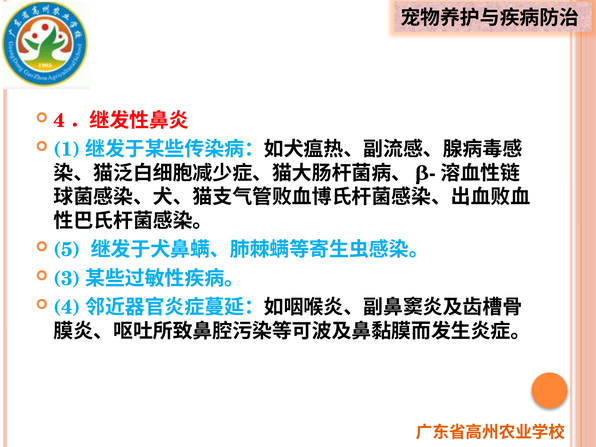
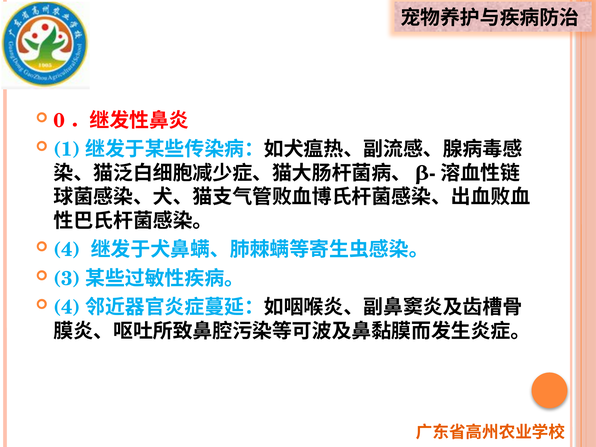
4 at (59, 121): 4 -> 0
5 at (67, 250): 5 -> 4
